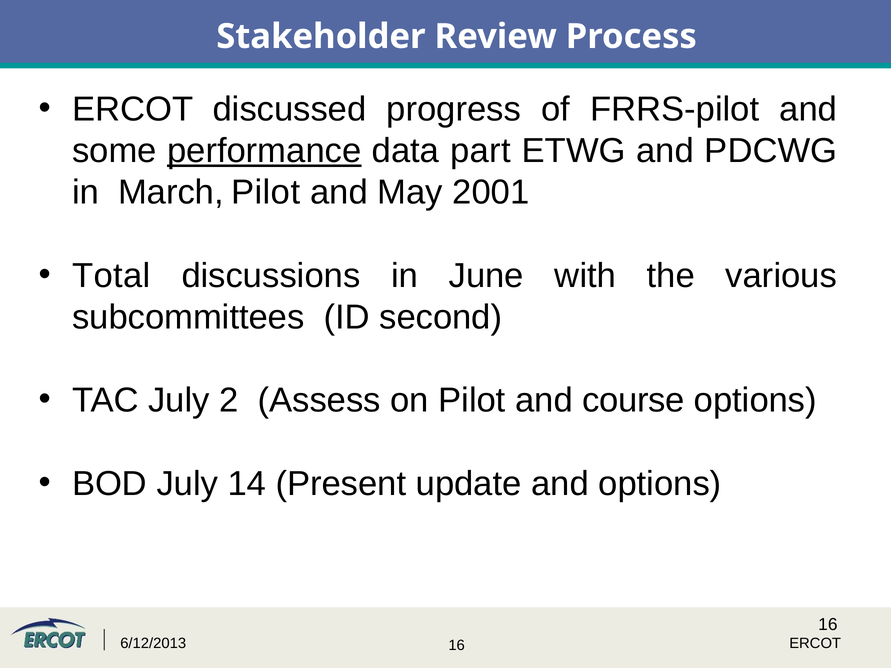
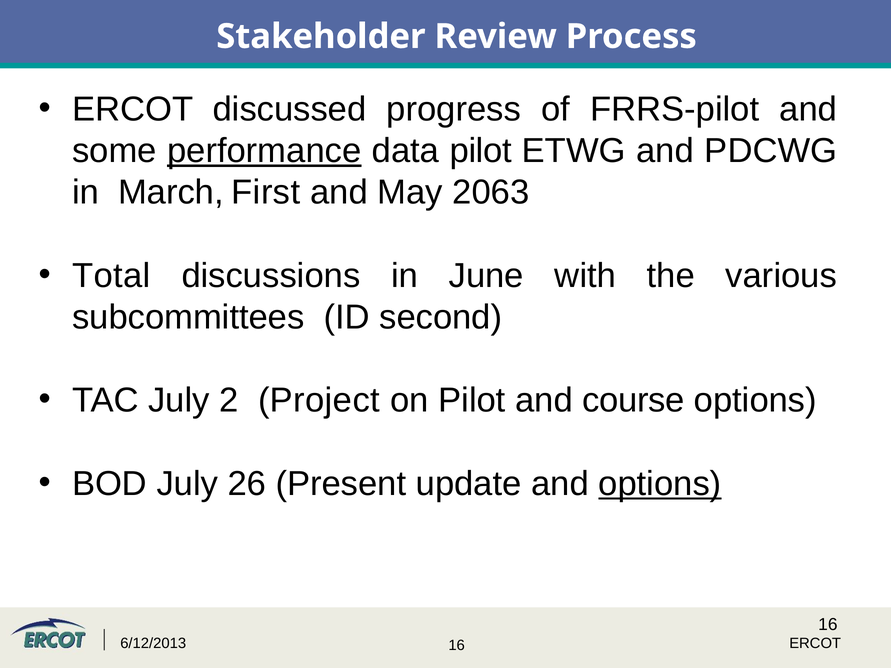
data part: part -> pilot
March Pilot: Pilot -> First
2001: 2001 -> 2063
Assess: Assess -> Project
14: 14 -> 26
options at (660, 484) underline: none -> present
